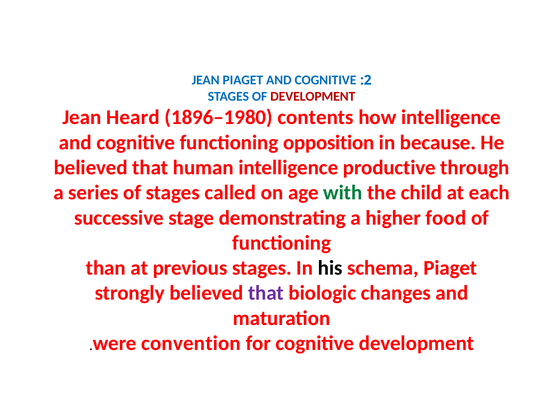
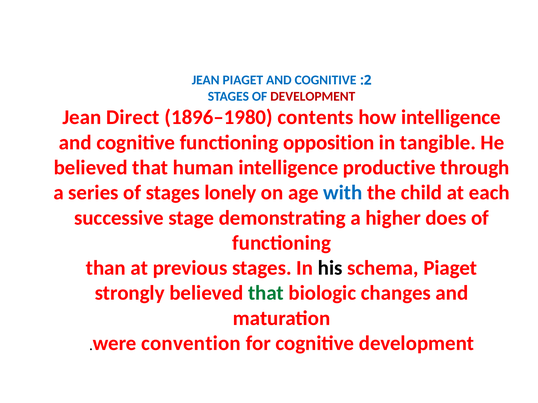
Heard: Heard -> Direct
because: because -> tangible
called: called -> lonely
with colour: green -> blue
food: food -> does
that at (266, 293) colour: purple -> green
